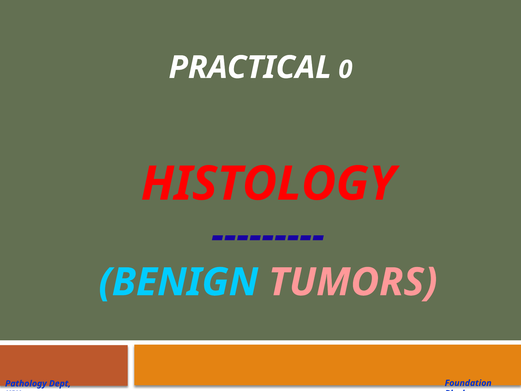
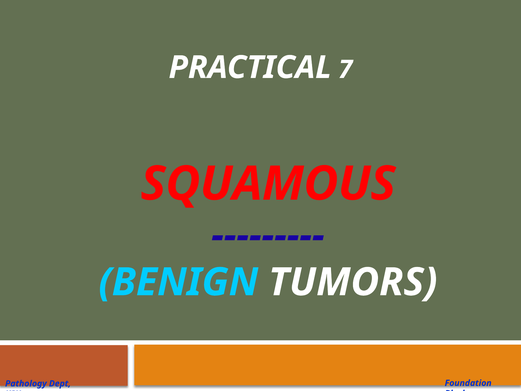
0: 0 -> 7
HISTOLOGY: HISTOLOGY -> SQUAMOUS
TUMORS colour: pink -> white
